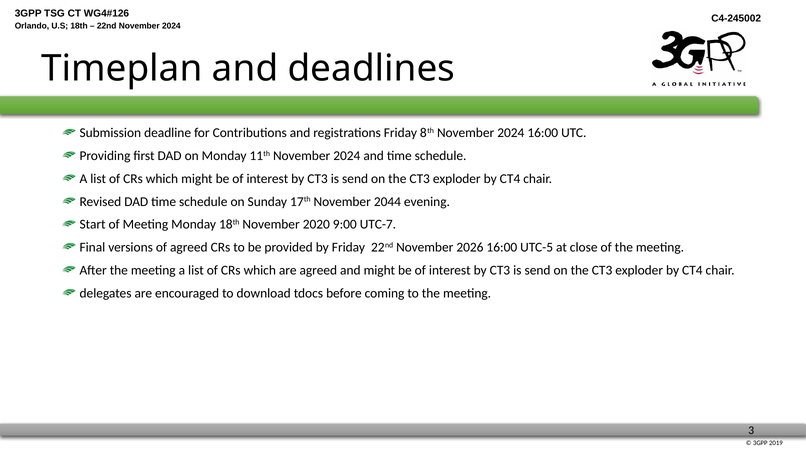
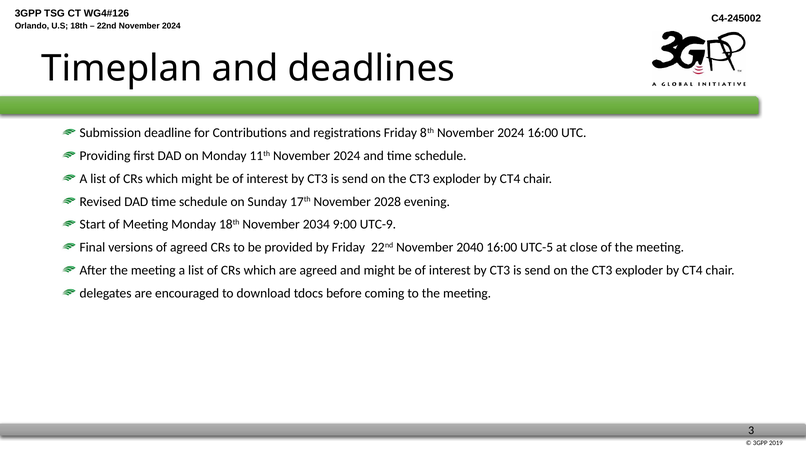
2044: 2044 -> 2028
2020: 2020 -> 2034
UTC-7: UTC-7 -> UTC-9
2026: 2026 -> 2040
